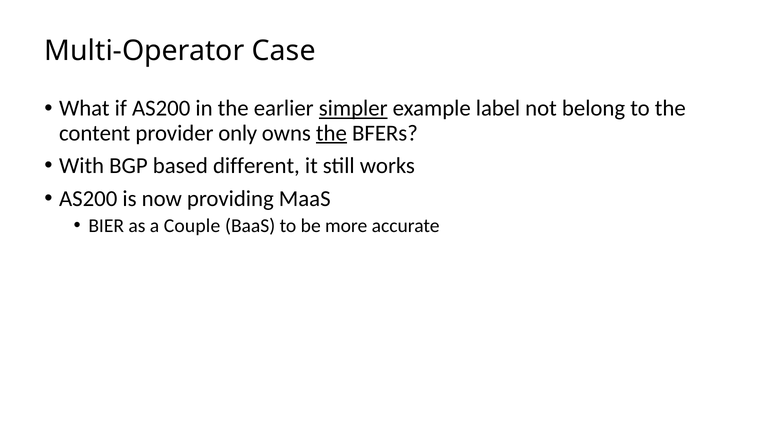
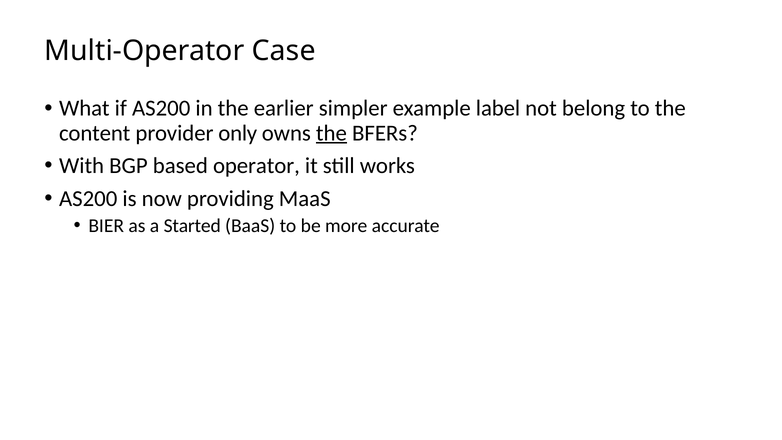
simpler underline: present -> none
different: different -> operator
Couple: Couple -> Started
